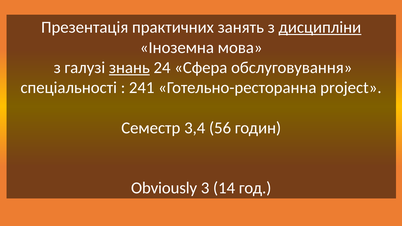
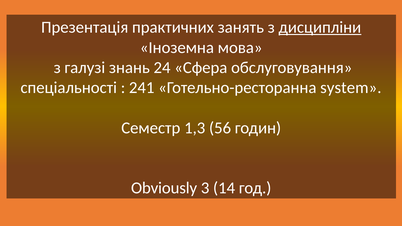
знань underline: present -> none
project: project -> system
3,4: 3,4 -> 1,3
